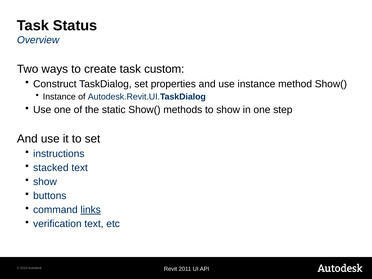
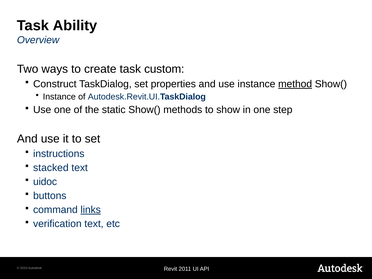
Status: Status -> Ability
method underline: none -> present
show at (45, 182): show -> uidoc
